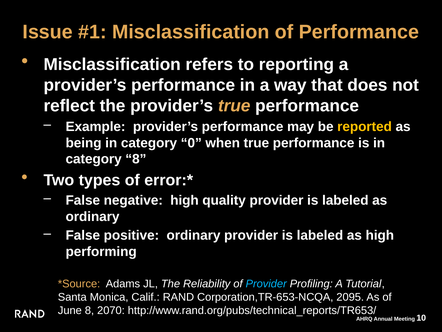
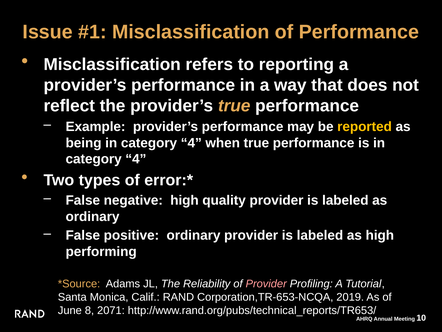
being in category 0: 0 -> 4
8 at (136, 159): 8 -> 4
Provider at (266, 284) colour: light blue -> pink
2095: 2095 -> 2019
2070: 2070 -> 2071
